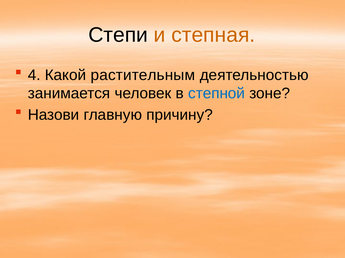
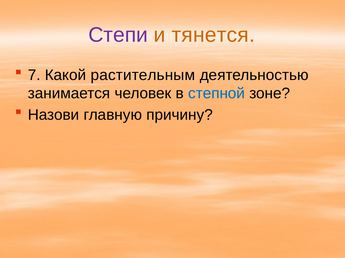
Степи colour: black -> purple
степная: степная -> тянется
4: 4 -> 7
